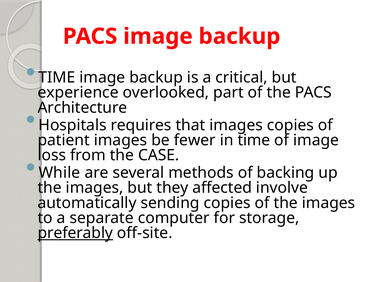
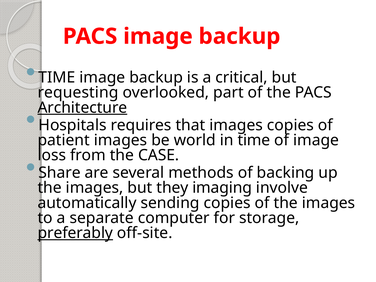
experience: experience -> requesting
Architecture underline: none -> present
fewer: fewer -> world
While: While -> Share
affected: affected -> imaging
